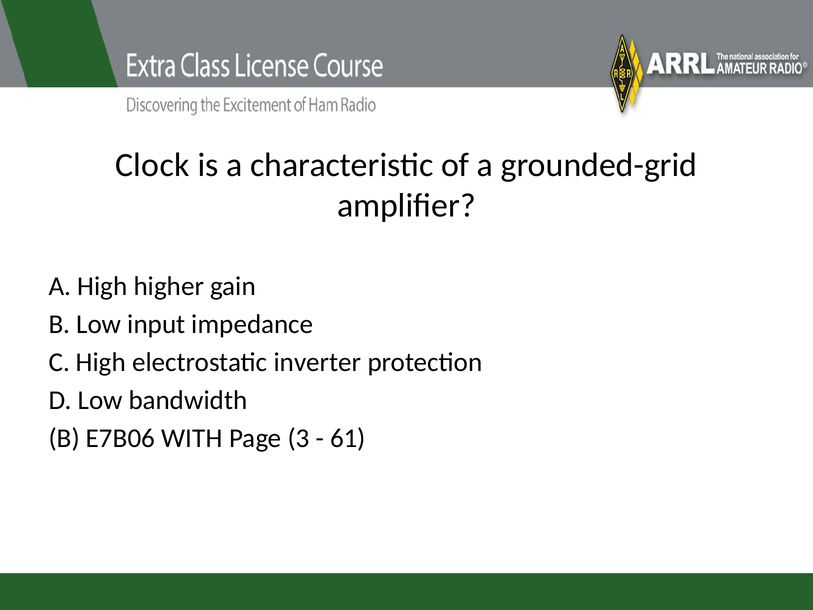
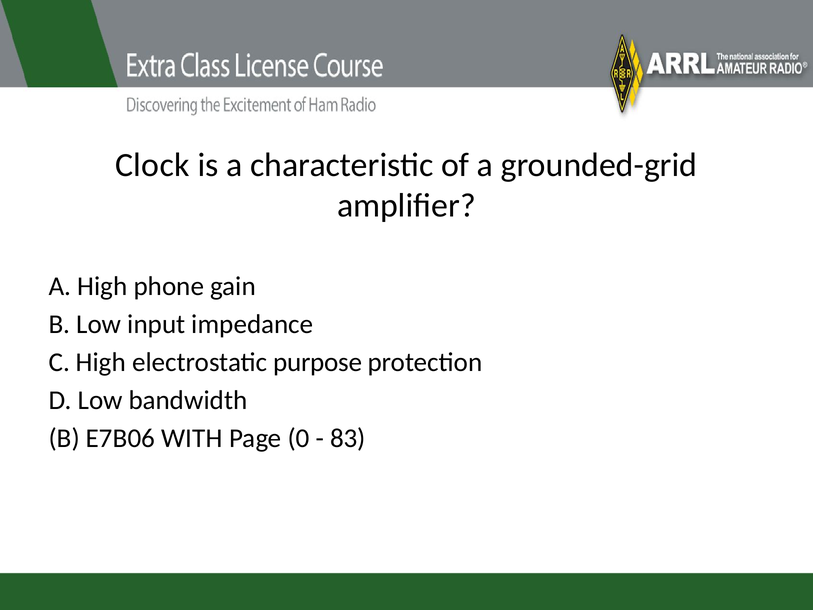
higher: higher -> phone
inverter: inverter -> purpose
3: 3 -> 0
61: 61 -> 83
